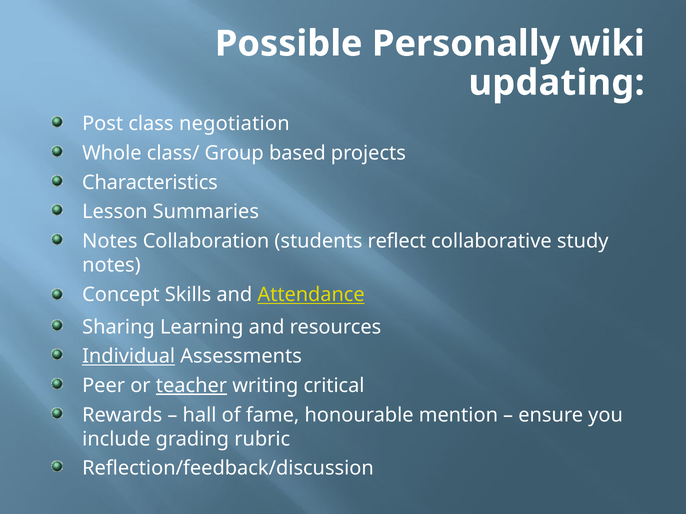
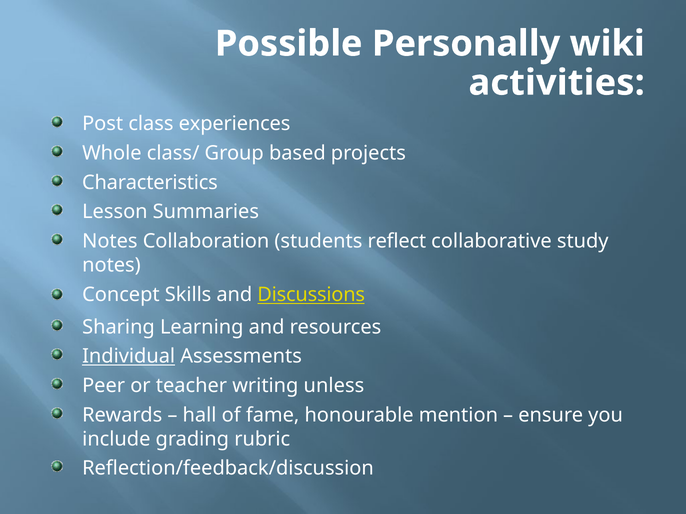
updating: updating -> activities
negotiation: negotiation -> experiences
Attendance: Attendance -> Discussions
teacher underline: present -> none
critical: critical -> unless
